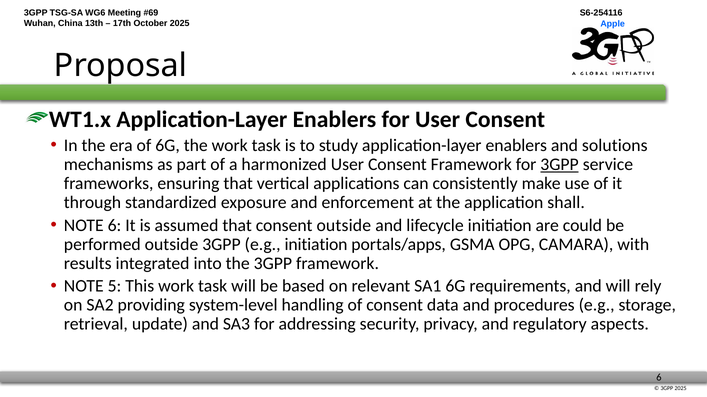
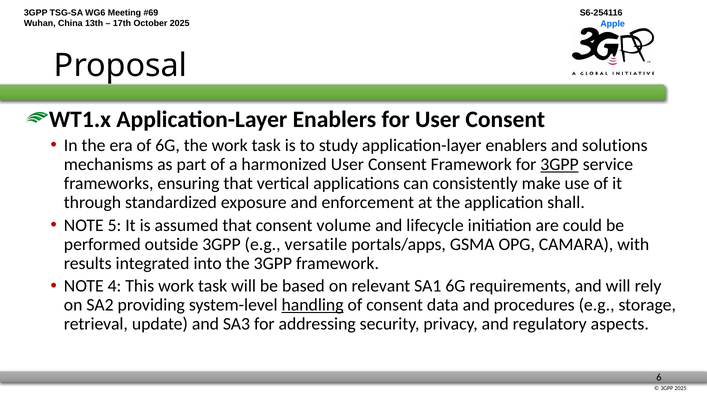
NOTE 6: 6 -> 5
consent outside: outside -> volume
e.g initiation: initiation -> versatile
5: 5 -> 4
handling underline: none -> present
